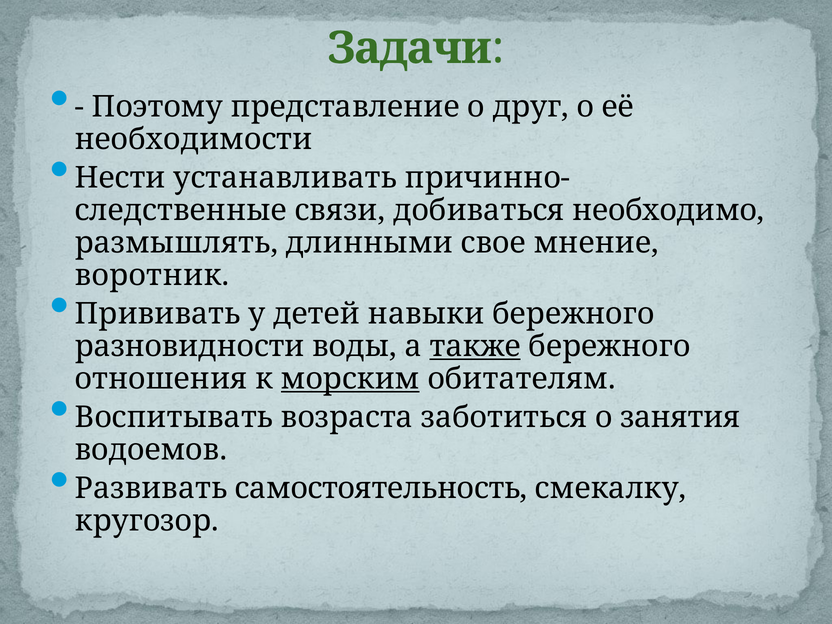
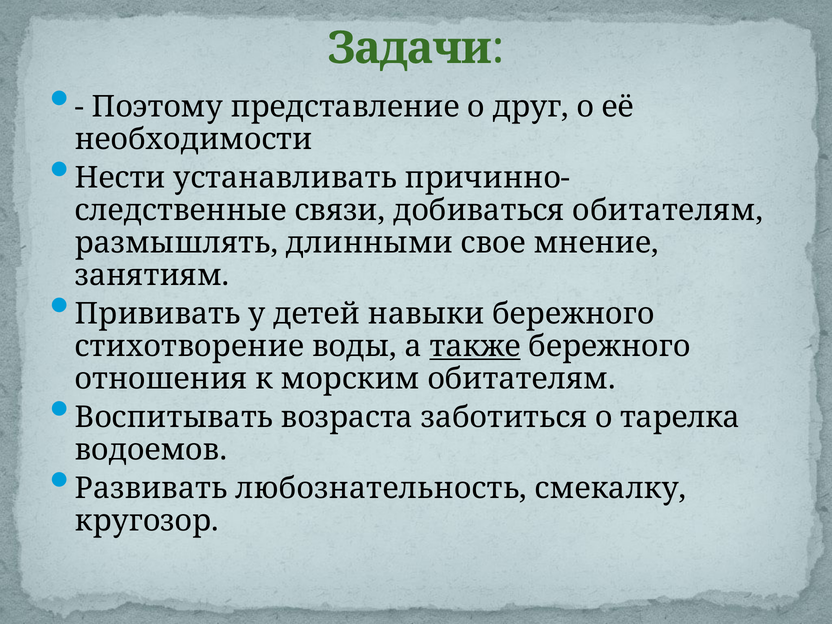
добиваться необходимо: необходимо -> обитателям
воротник: воротник -> занятиям
разновидности: разновидности -> стихотворение
морским underline: present -> none
занятия: занятия -> тарелка
самостоятельность: самостоятельность -> любознательность
